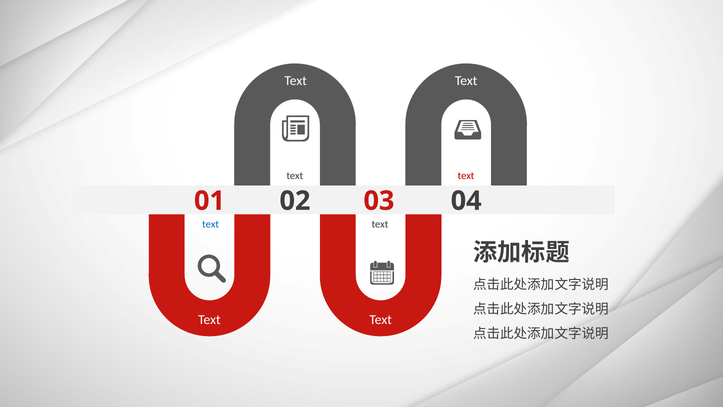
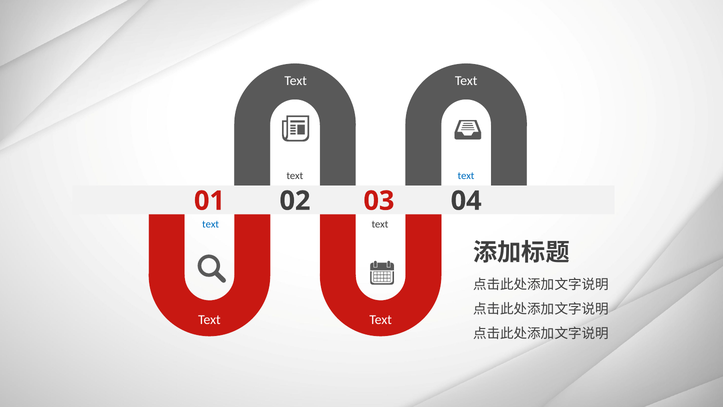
text at (466, 176) colour: red -> blue
